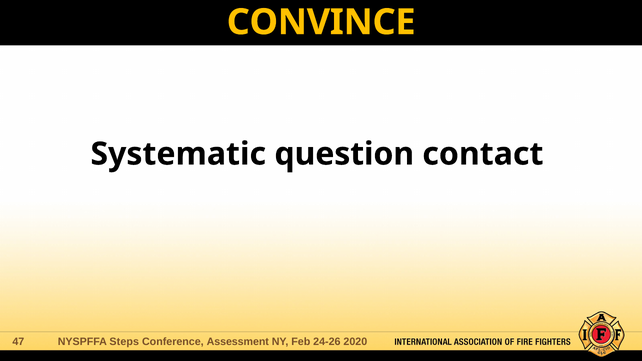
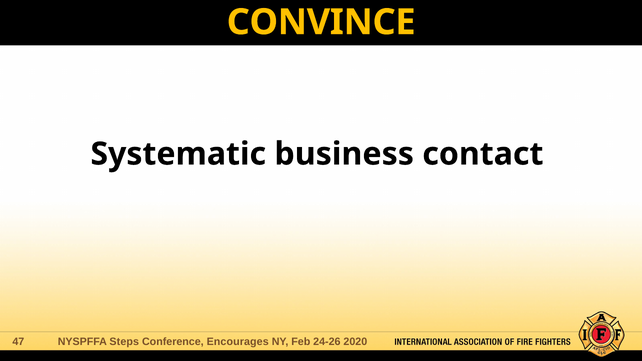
question: question -> business
Assessment: Assessment -> Encourages
